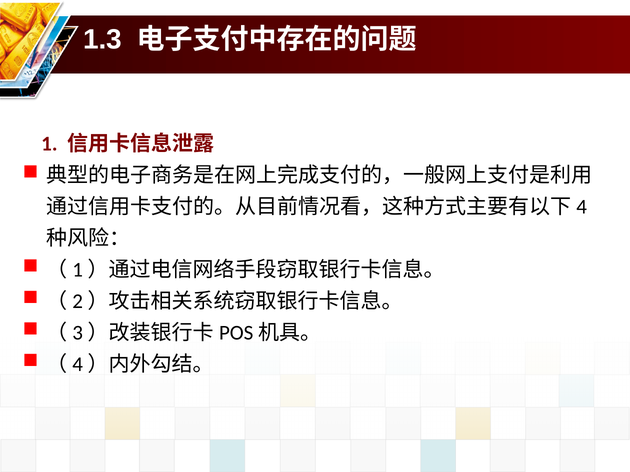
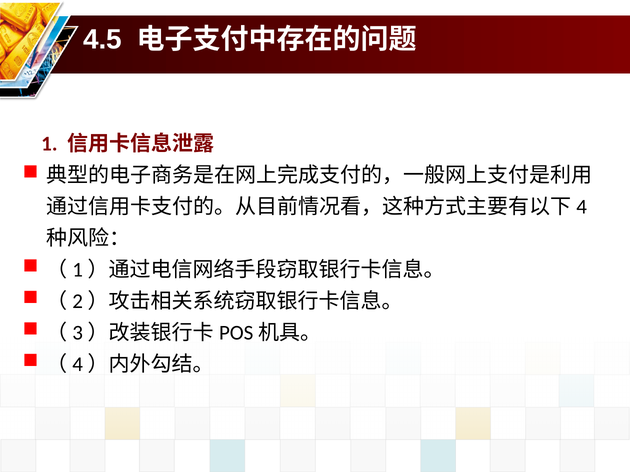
1.3: 1.3 -> 4.5
